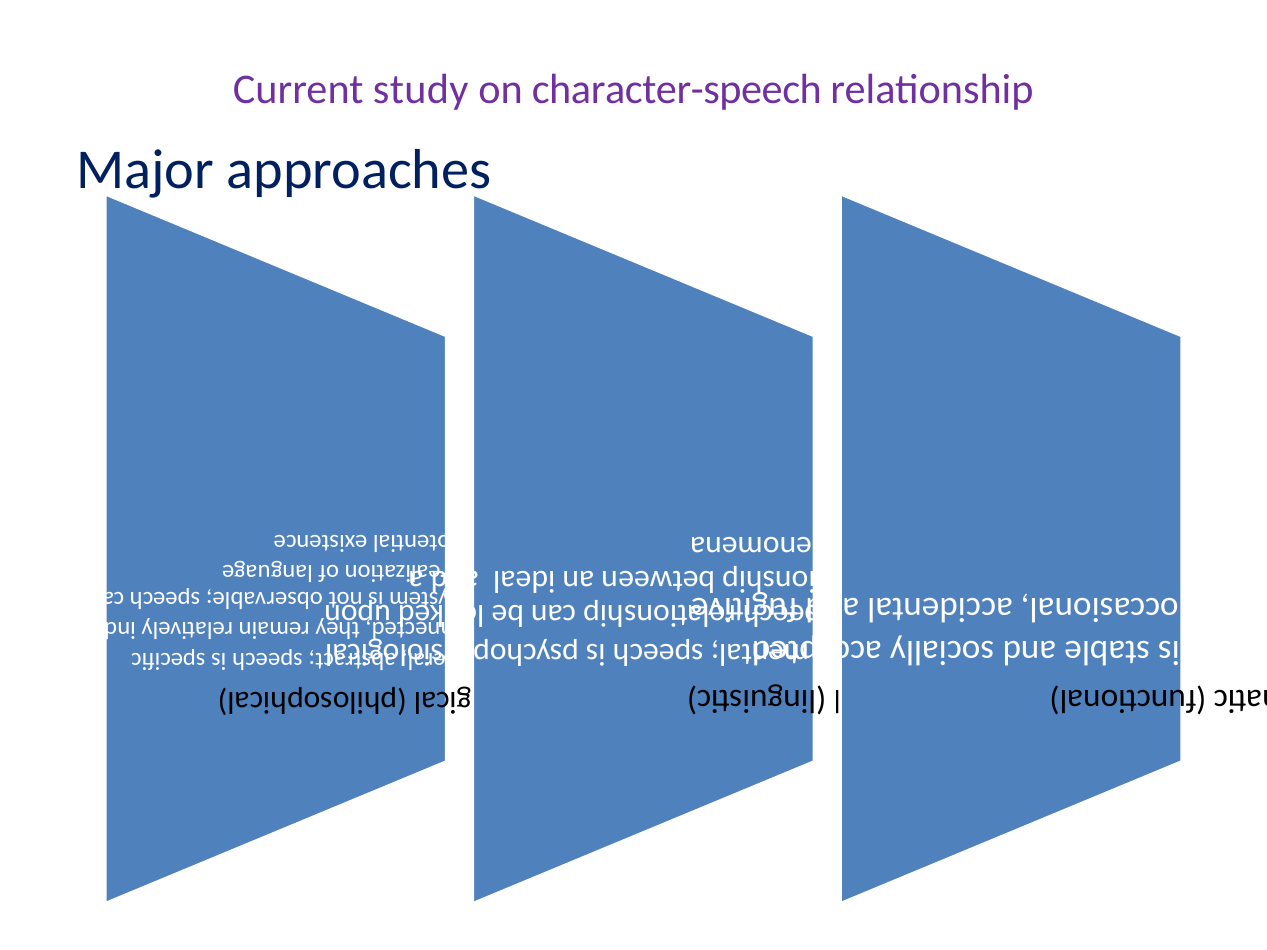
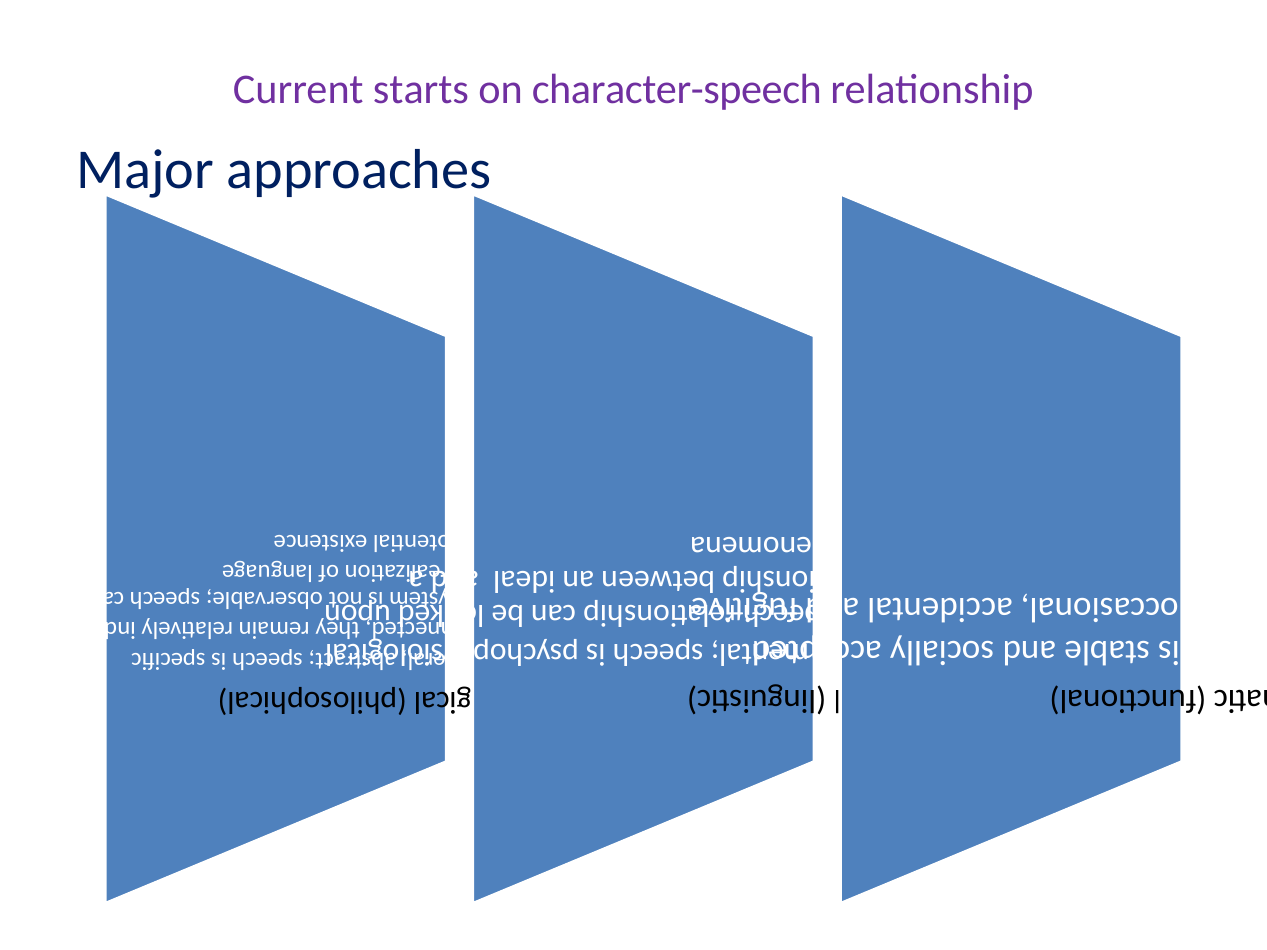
study: study -> starts
